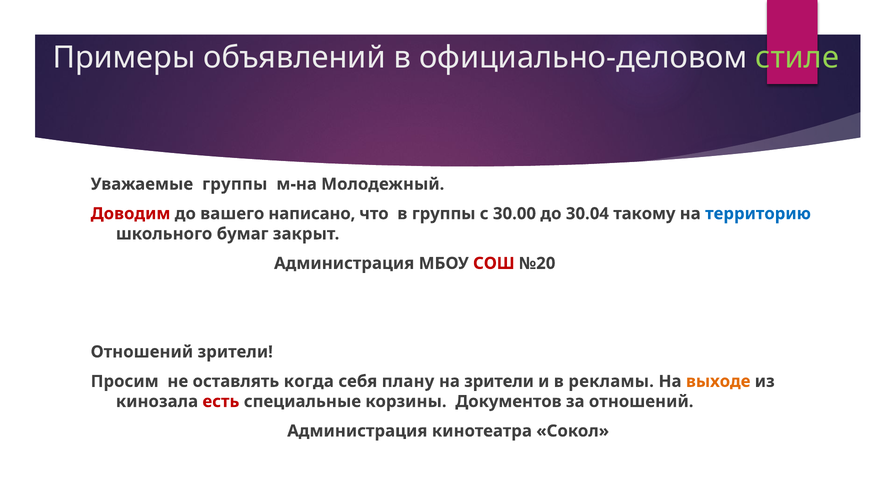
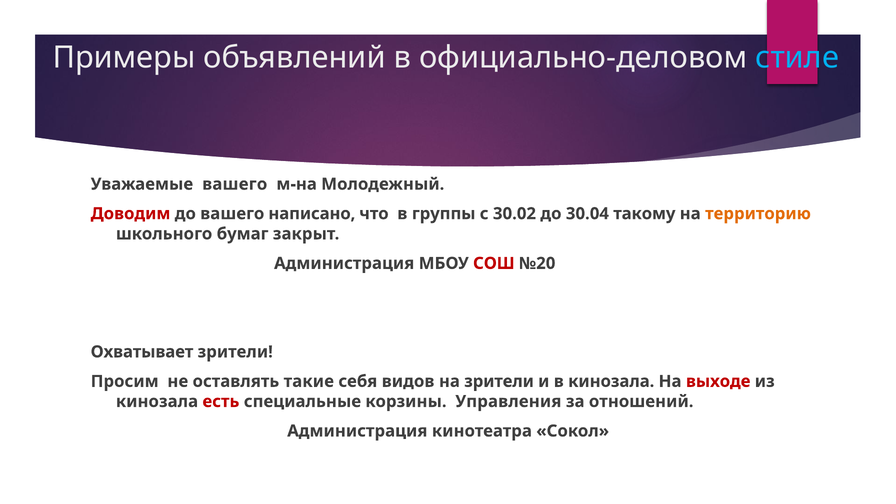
стиле colour: light green -> light blue
Уважаемые группы: группы -> вашего
30.00: 30.00 -> 30.02
территорию colour: blue -> orange
Отношений at (142, 352): Отношений -> Охватывает
когда: когда -> такие
плану: плану -> видов
в рекламы: рекламы -> кинозала
выходе colour: orange -> red
Документов: Документов -> Управления
